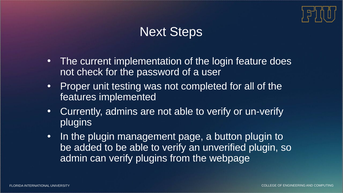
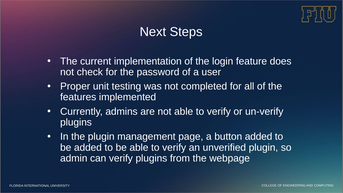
button plugin: plugin -> added
